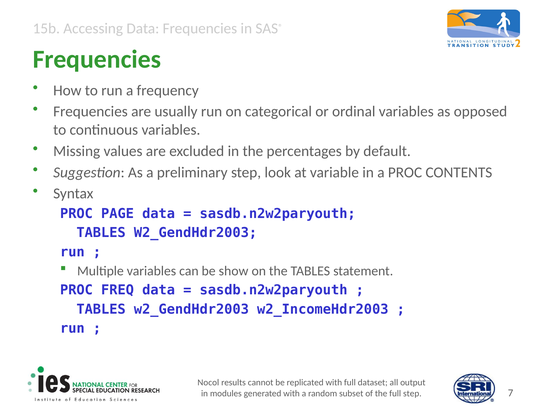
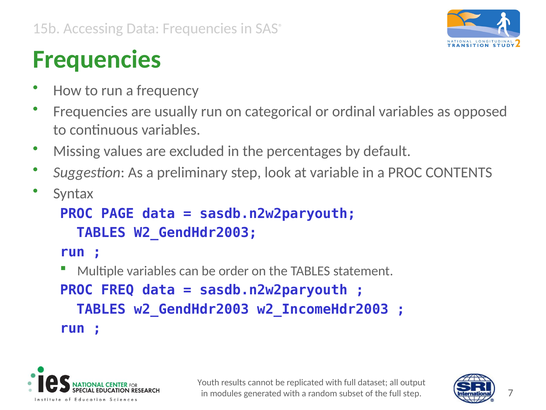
show: show -> order
Nocol: Nocol -> Youth
